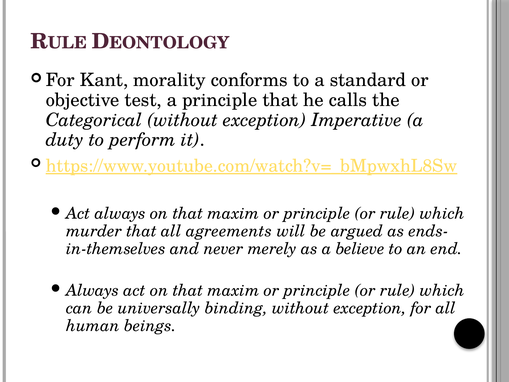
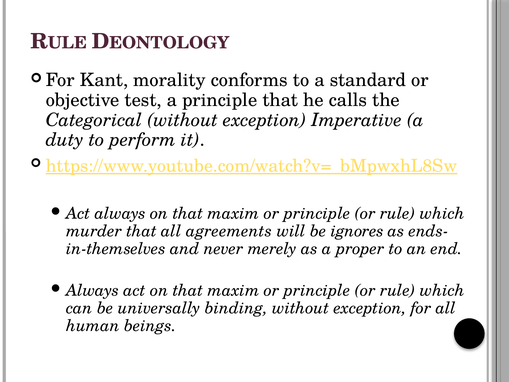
argued: argued -> ignores
believe: believe -> proper
